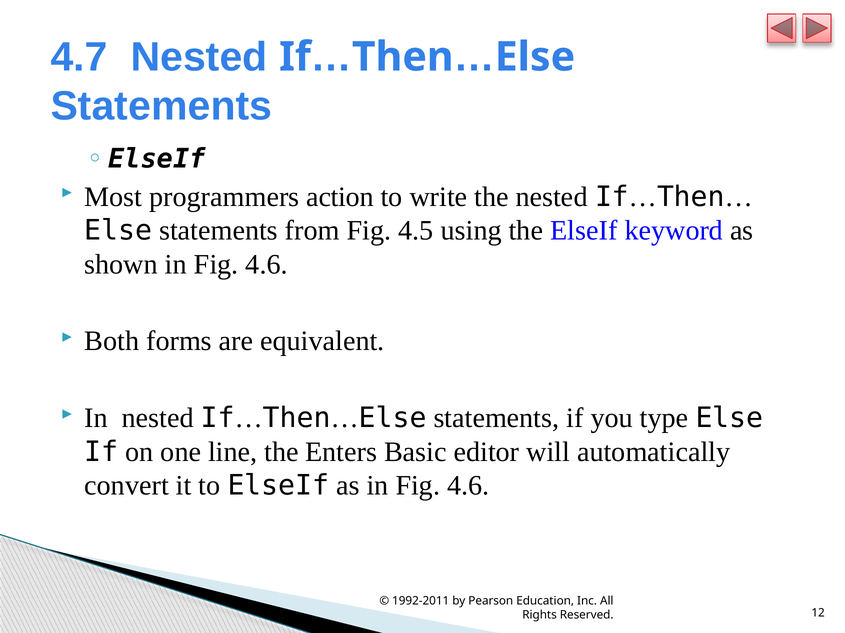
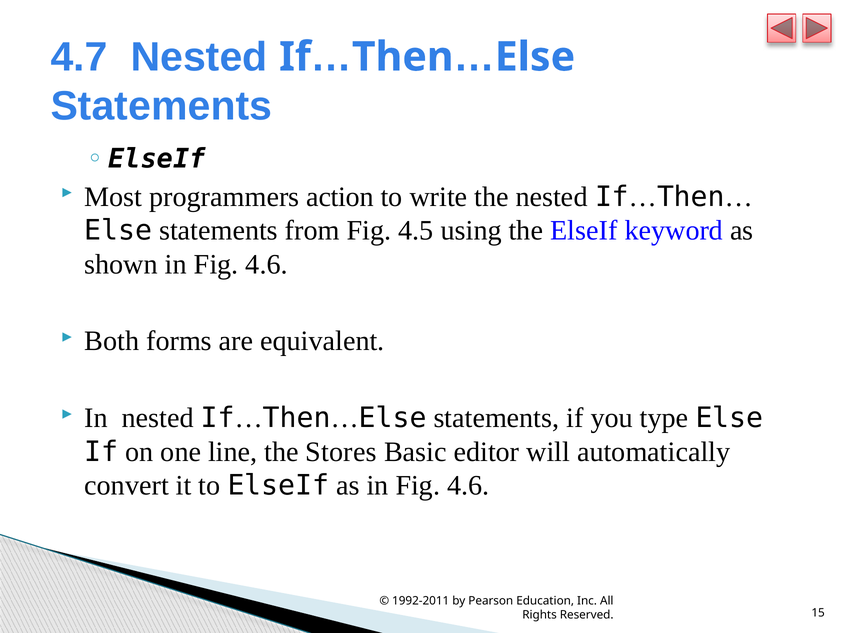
Enters: Enters -> Stores
12: 12 -> 15
